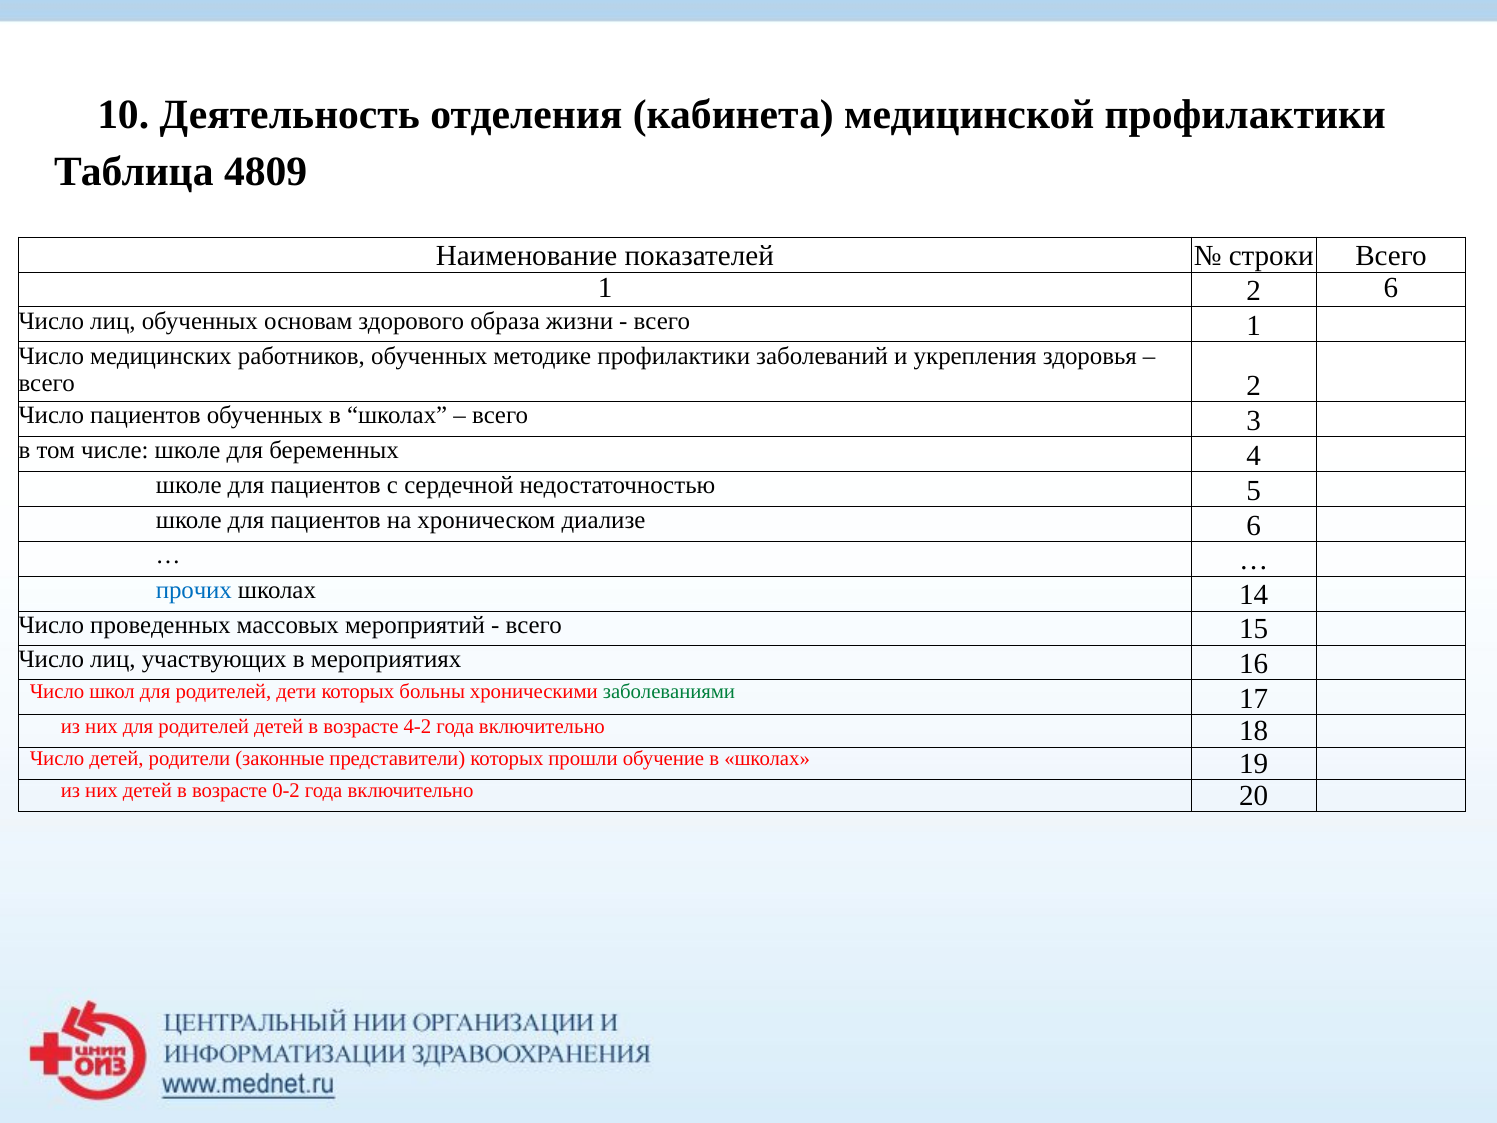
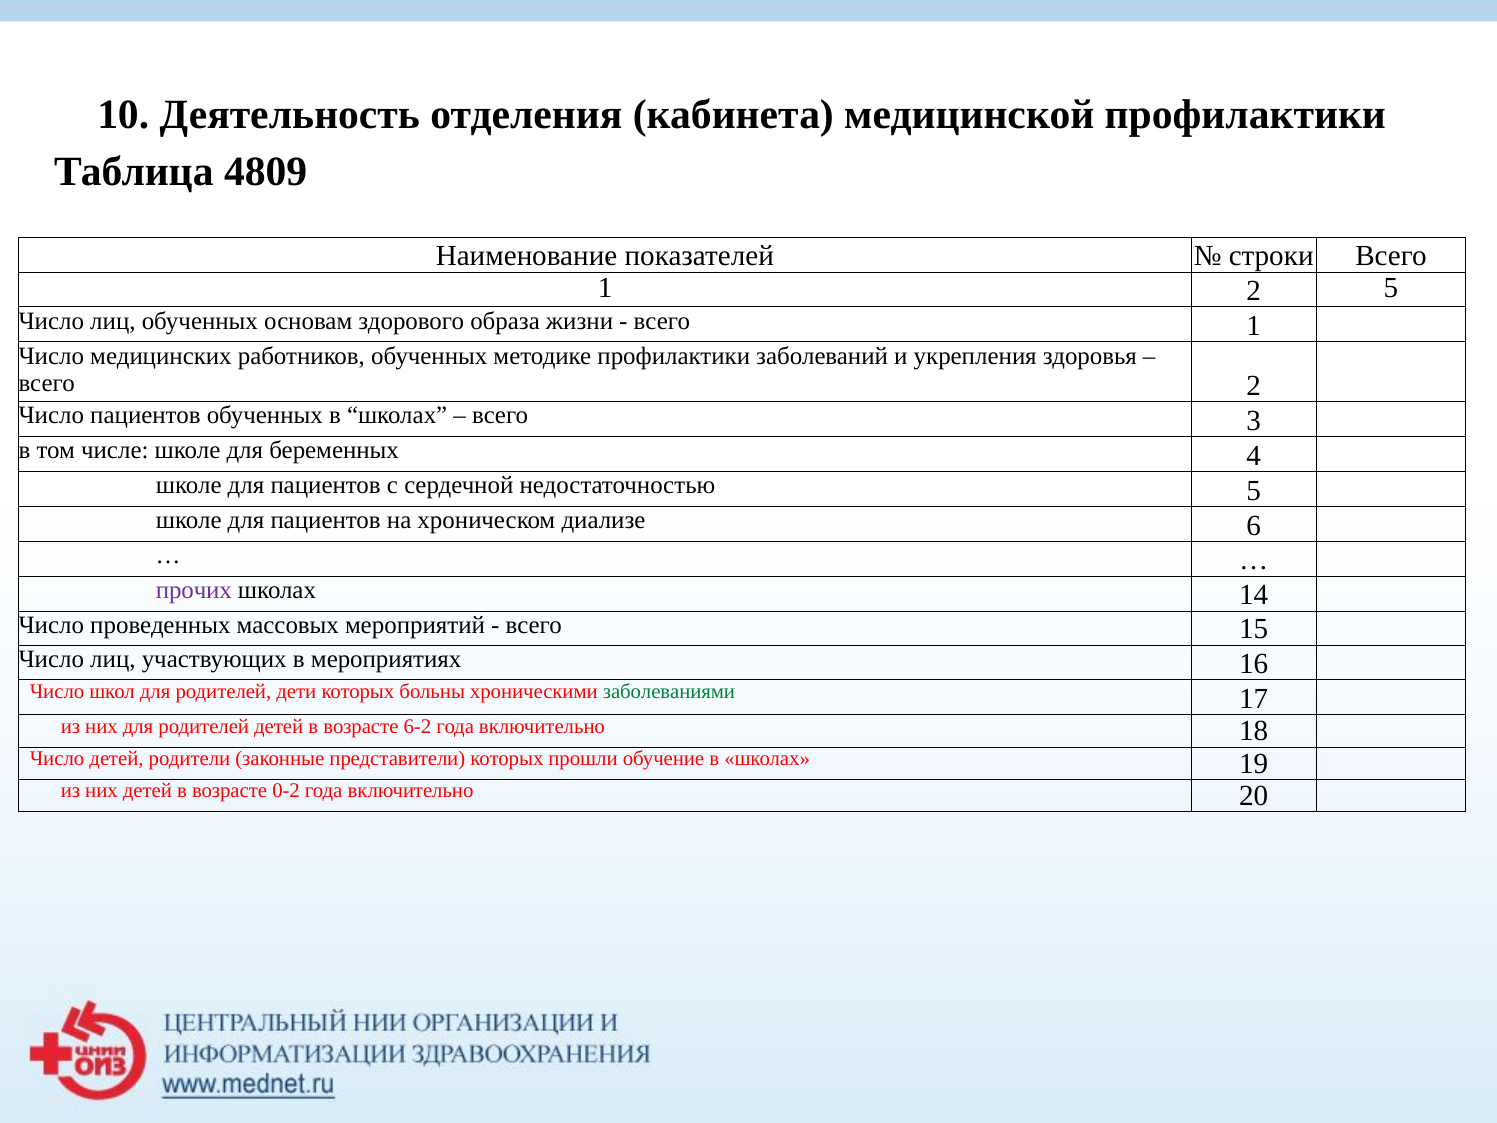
2 6: 6 -> 5
прочих colour: blue -> purple
4-2: 4-2 -> 6-2
